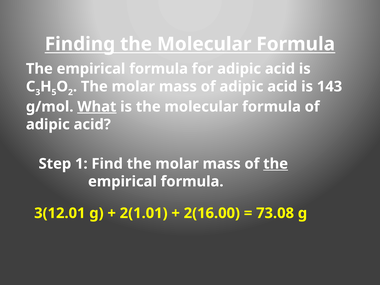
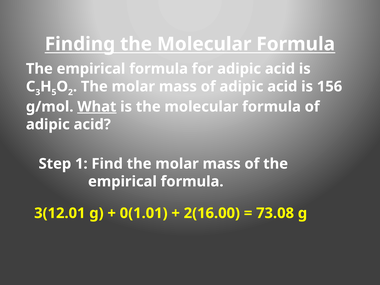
143: 143 -> 156
the at (276, 164) underline: present -> none
2(1.01: 2(1.01 -> 0(1.01
